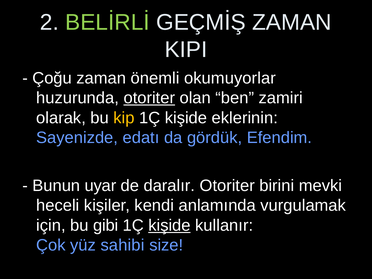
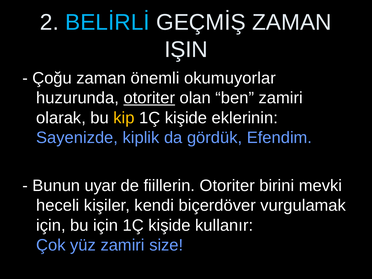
BELİRLİ colour: light green -> light blue
KIPI: KIPI -> IŞIN
edatı: edatı -> kiplik
daralır: daralır -> fiillerin
anlamında: anlamında -> biçerdöver
bu gibi: gibi -> için
kişide at (169, 225) underline: present -> none
yüz sahibi: sahibi -> zamiri
